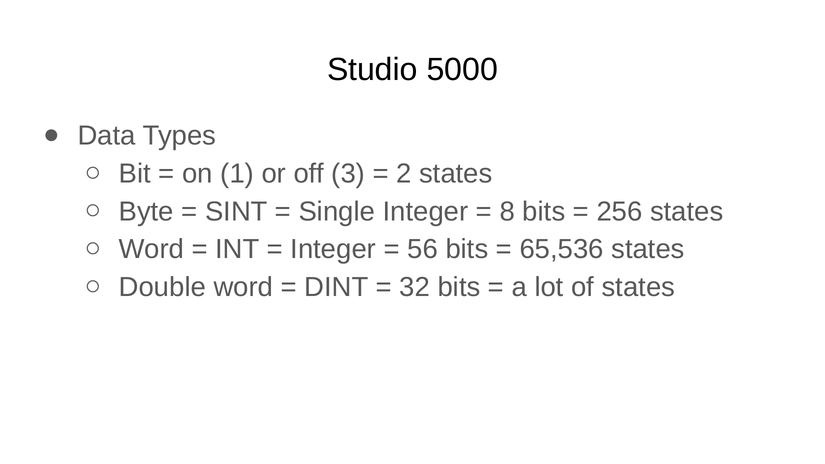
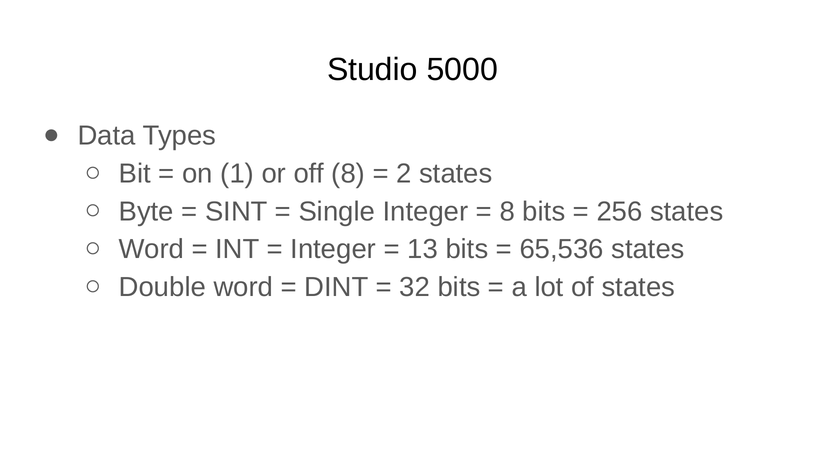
off 3: 3 -> 8
56: 56 -> 13
